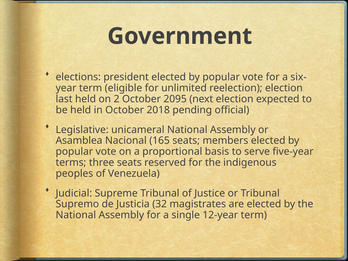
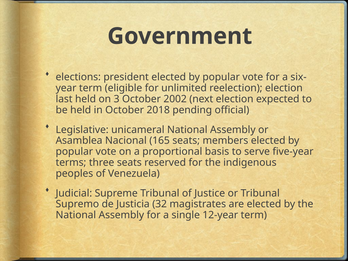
2: 2 -> 3
2095: 2095 -> 2002
